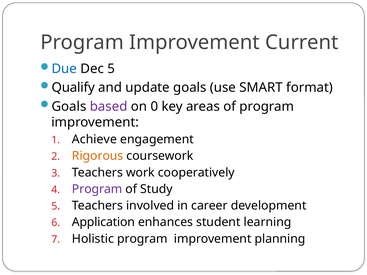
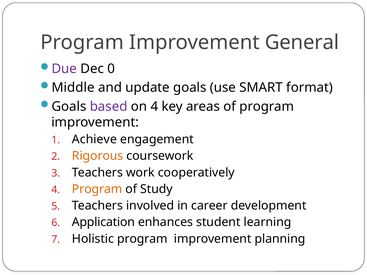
Current: Current -> General
Due colour: blue -> purple
Dec 5: 5 -> 0
Qualify: Qualify -> Middle
on 0: 0 -> 4
Program at (97, 189) colour: purple -> orange
